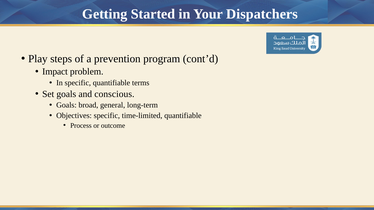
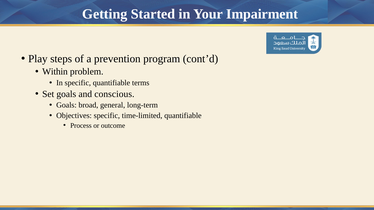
Dispatchers: Dispatchers -> Impairment
Impact: Impact -> Within
